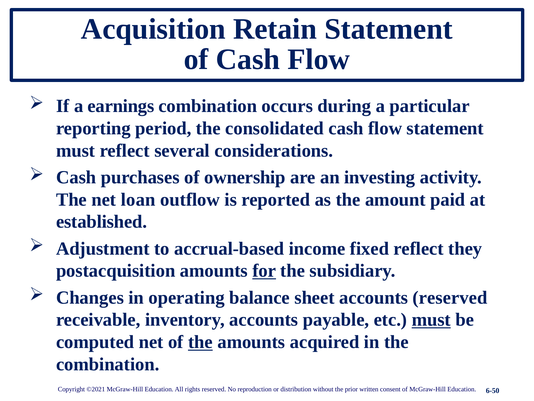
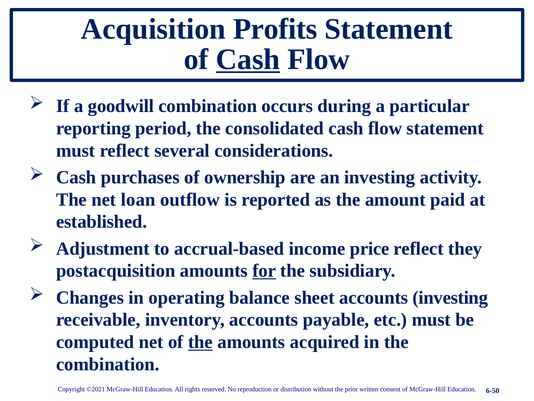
Retain: Retain -> Profits
Cash at (248, 59) underline: none -> present
earnings: earnings -> goodwill
fixed: fixed -> price
accounts reserved: reserved -> investing
must at (431, 319) underline: present -> none
